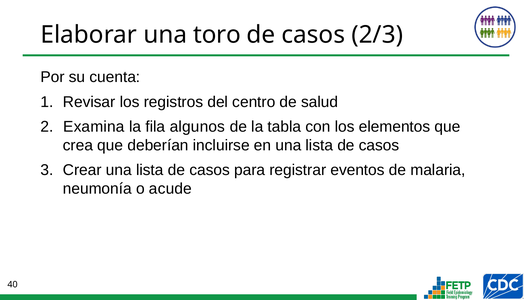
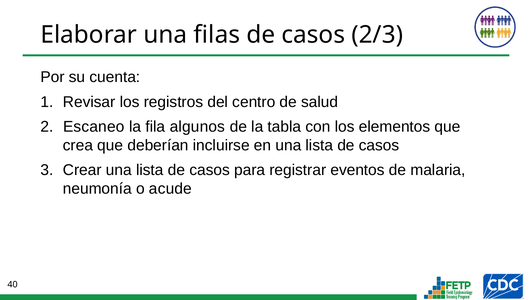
toro: toro -> filas
Examina: Examina -> Escaneo
